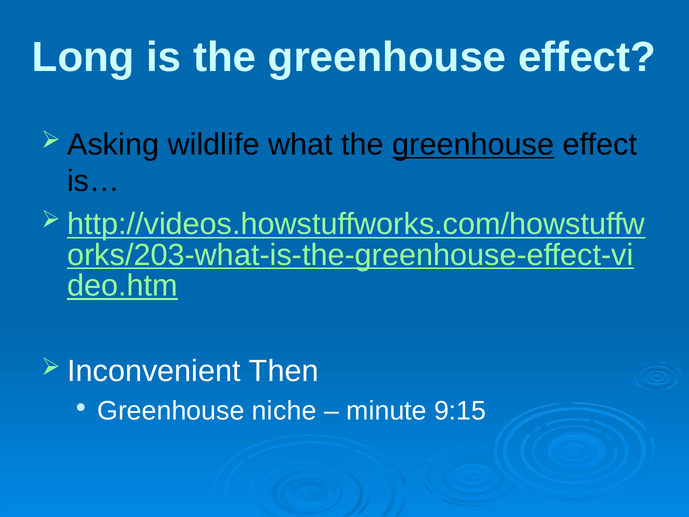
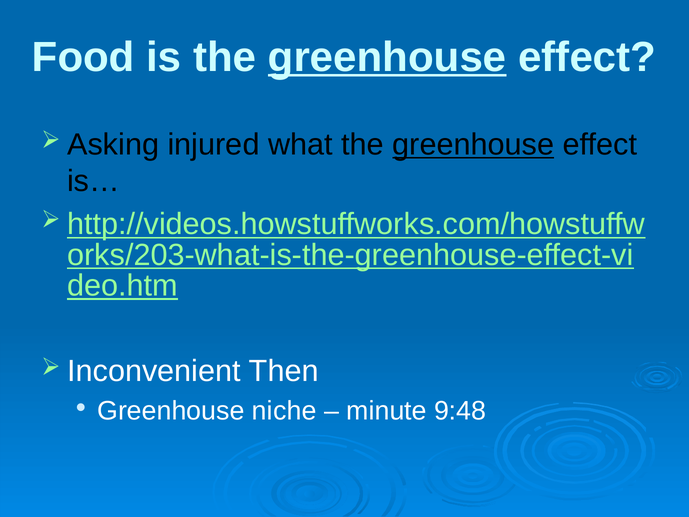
Long: Long -> Food
greenhouse at (387, 57) underline: none -> present
wildlife: wildlife -> injured
9:15: 9:15 -> 9:48
